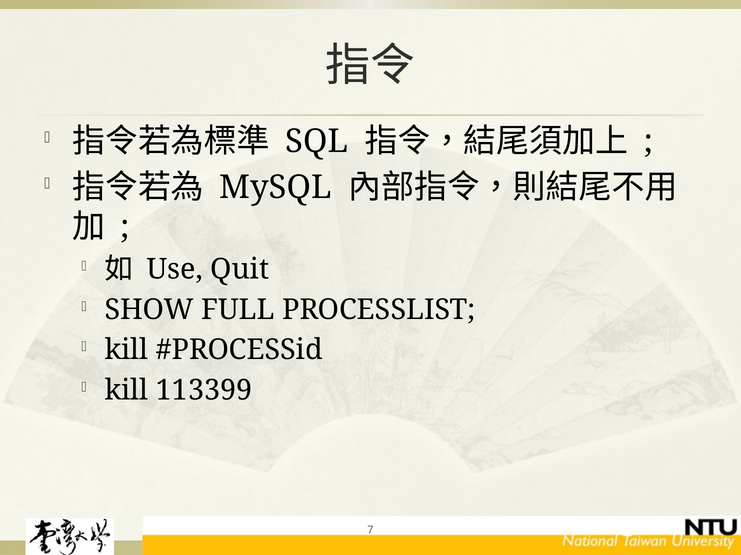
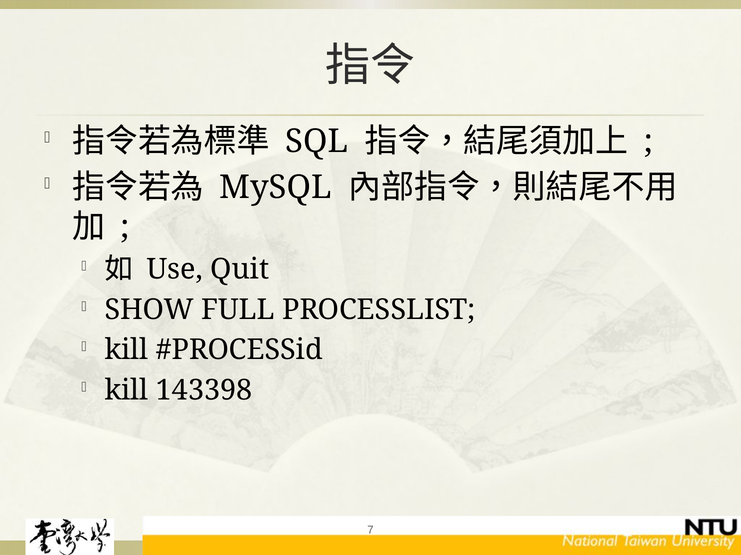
113399: 113399 -> 143398
